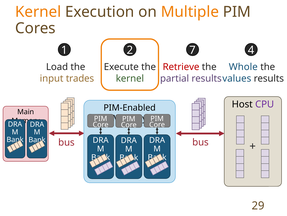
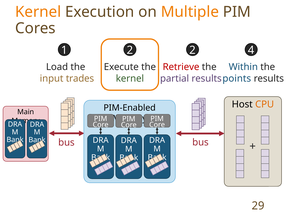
2 7: 7 -> 2
Whole: Whole -> Within
values: values -> points
CPU colour: purple -> orange
